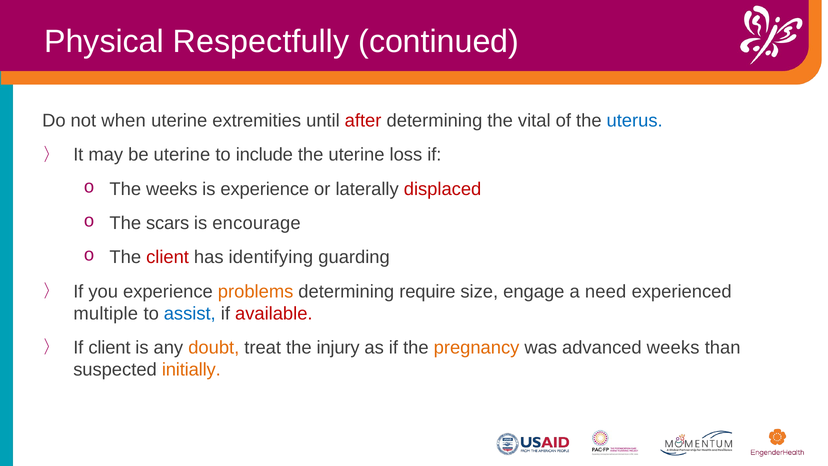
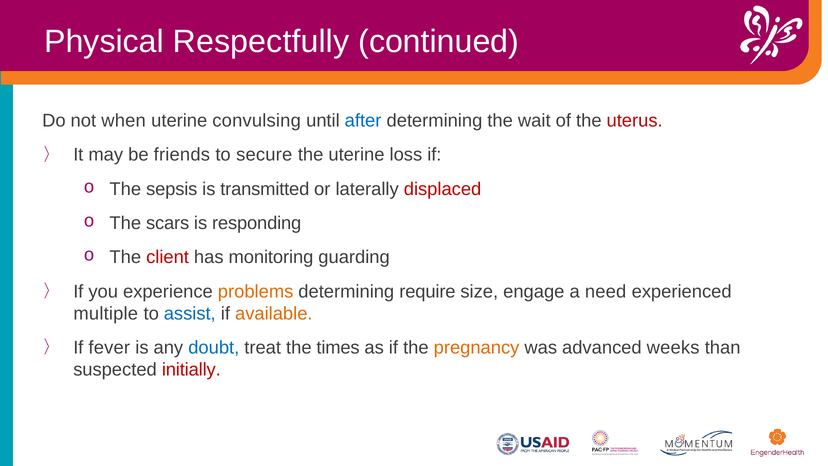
extremities: extremities -> convulsing
after colour: red -> blue
vital: vital -> wait
uterus colour: blue -> red
be uterine: uterine -> friends
include: include -> secure
The weeks: weeks -> sepsis
is experience: experience -> transmitted
encourage: encourage -> responding
identifying: identifying -> monitoring
available colour: red -> orange
If client: client -> fever
doubt colour: orange -> blue
injury: injury -> times
initially colour: orange -> red
